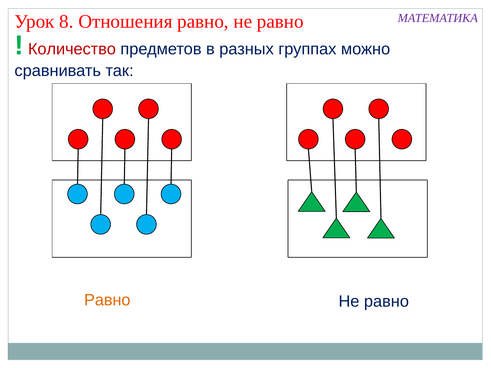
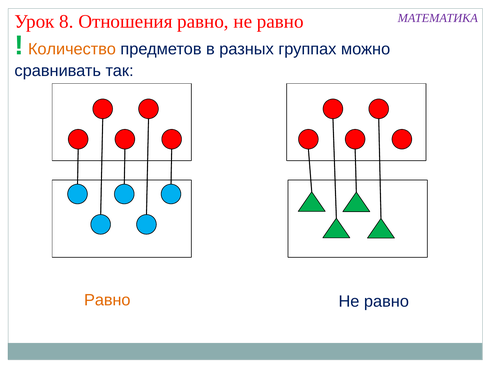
Количество colour: red -> orange
